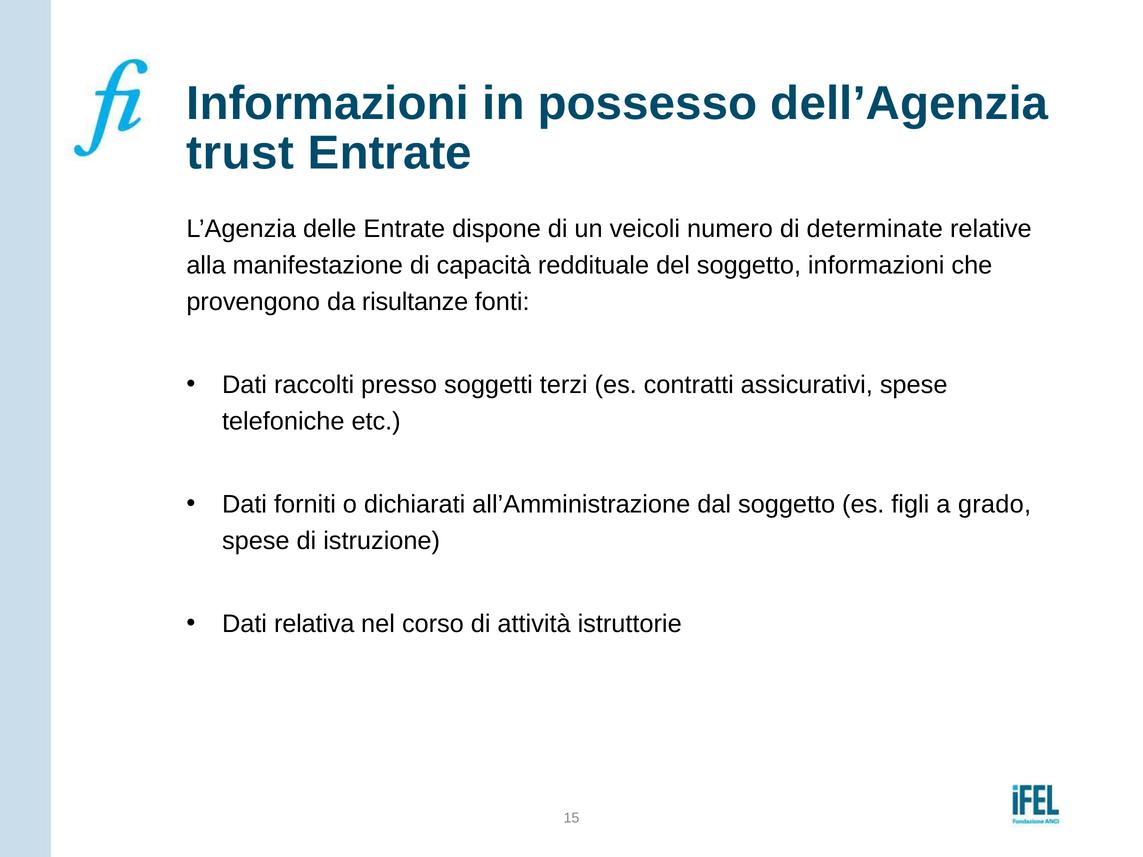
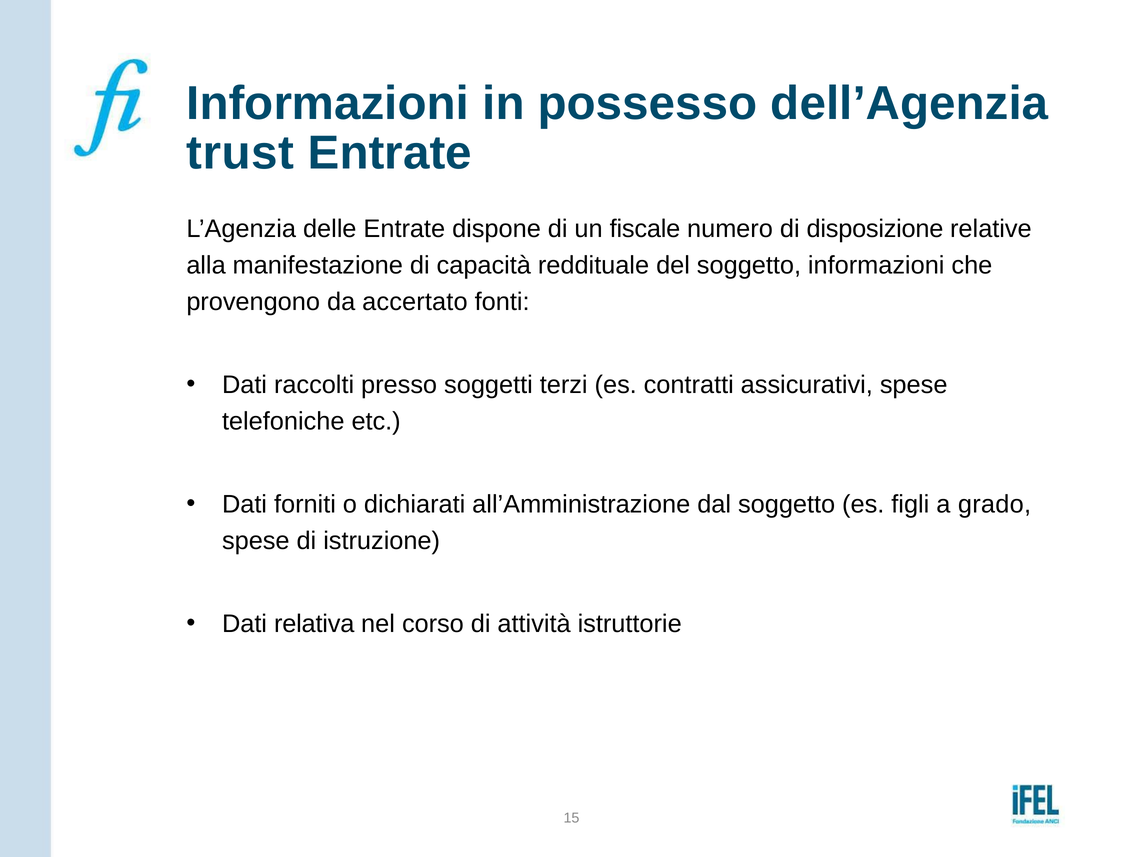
veicoli: veicoli -> fiscale
determinate: determinate -> disposizione
risultanze: risultanze -> accertato
